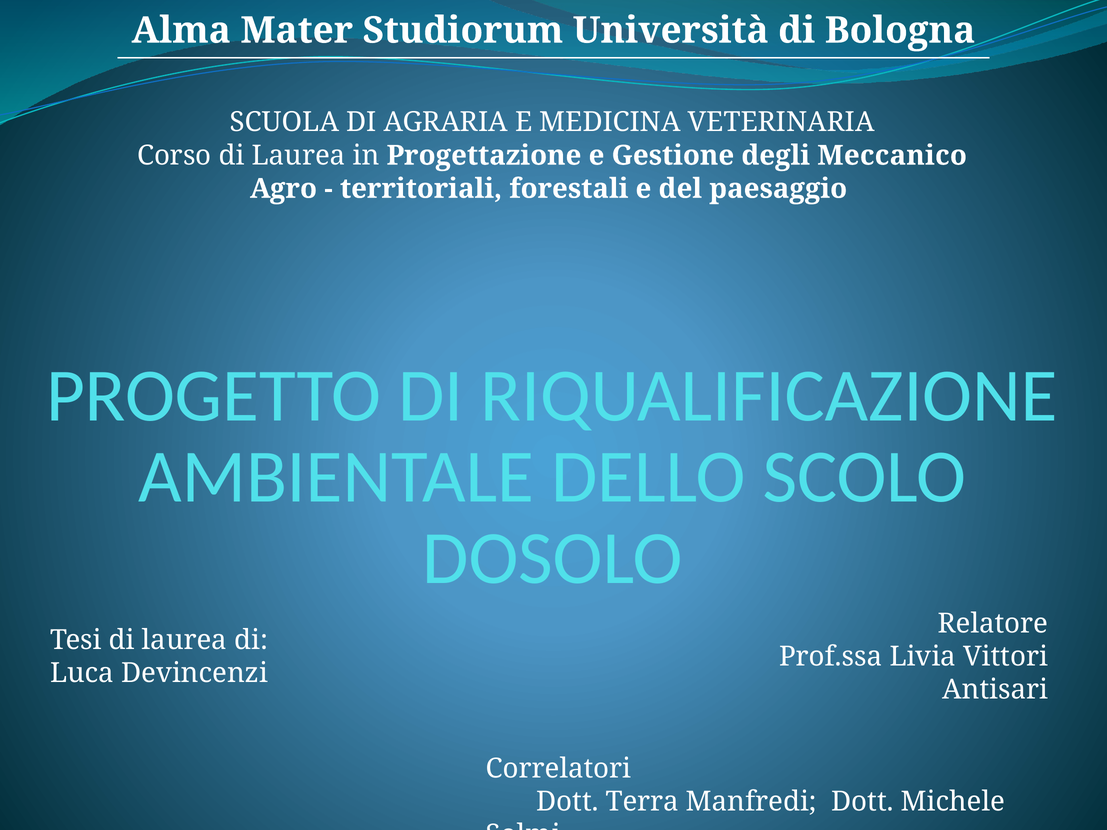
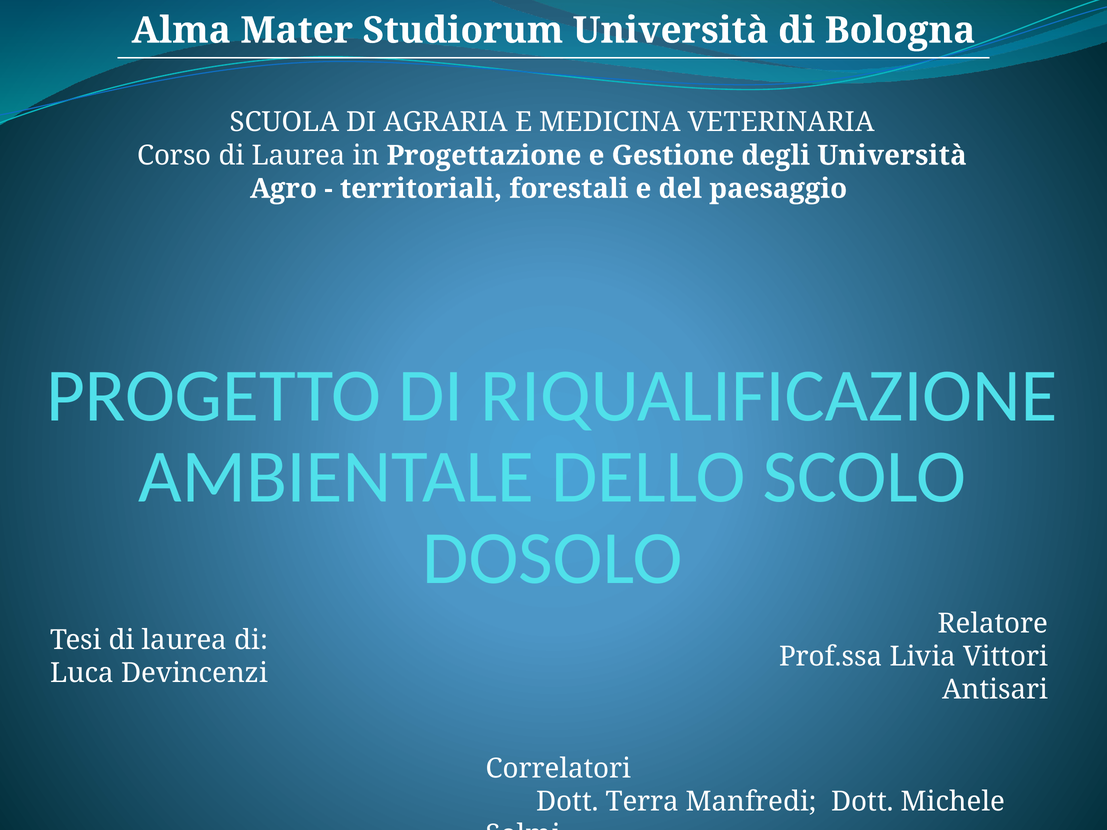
degli Meccanico: Meccanico -> Università
